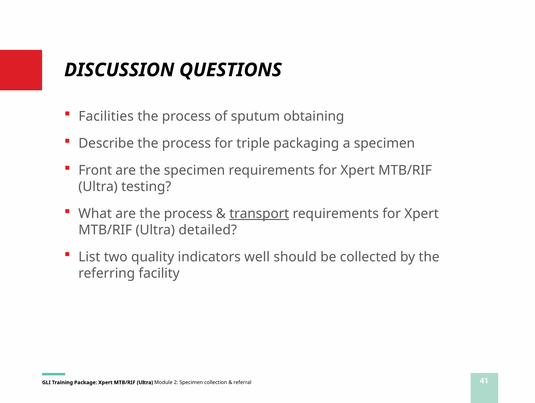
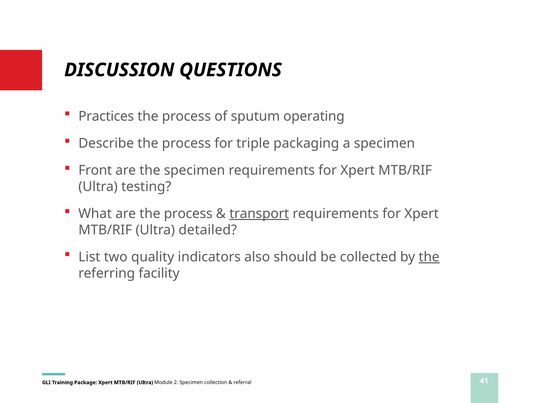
Facilities: Facilities -> Practices
obtaining: obtaining -> operating
well: well -> also
the at (429, 257) underline: none -> present
